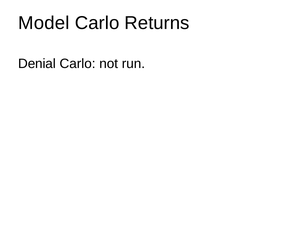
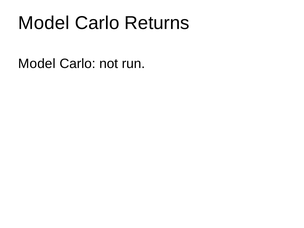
Denial at (37, 64): Denial -> Model
